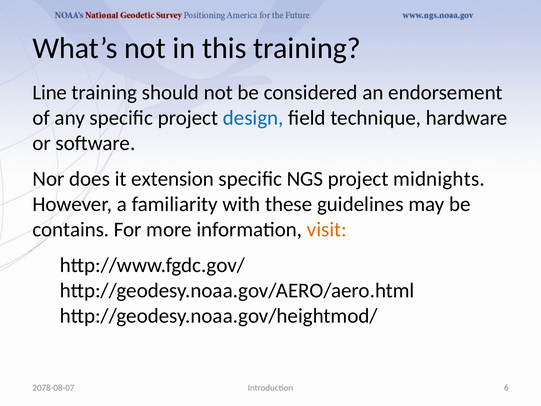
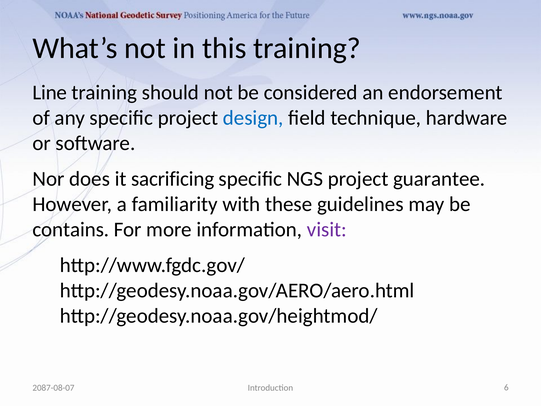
extension: extension -> sacrificing
midnights: midnights -> guarantee
visit colour: orange -> purple
2078-08-07: 2078-08-07 -> 2087-08-07
